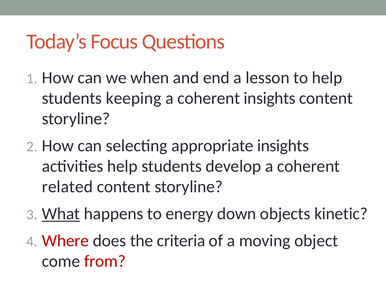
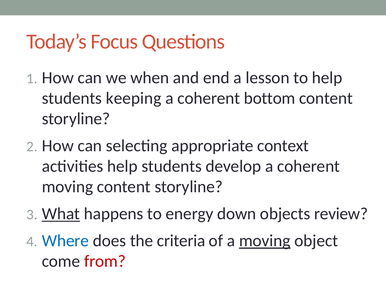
coherent insights: insights -> bottom
appropriate insights: insights -> context
related at (67, 187): related -> moving
kinetic: kinetic -> review
Where colour: red -> blue
moving at (265, 241) underline: none -> present
